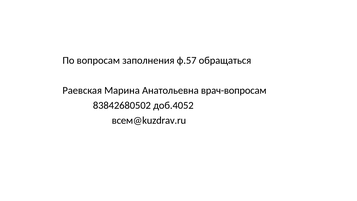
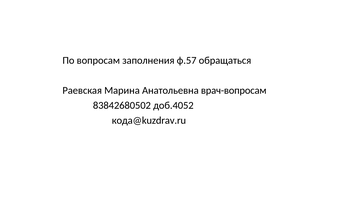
всем@kuzdrav.ru: всем@kuzdrav.ru -> кода@kuzdrav.ru
